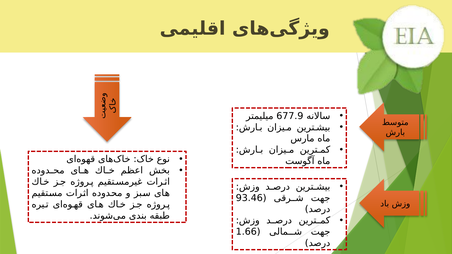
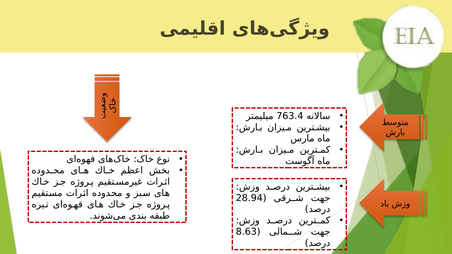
677.9: 677.9 -> 763.4
93.46: 93.46 -> 28.94
1.66: 1.66 -> 8.63
